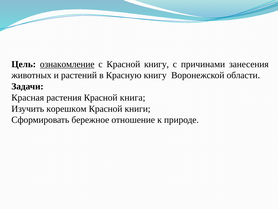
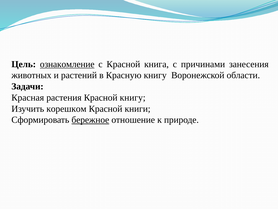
Красной книгу: книгу -> книга
Красной книга: книга -> книгу
бережное underline: none -> present
